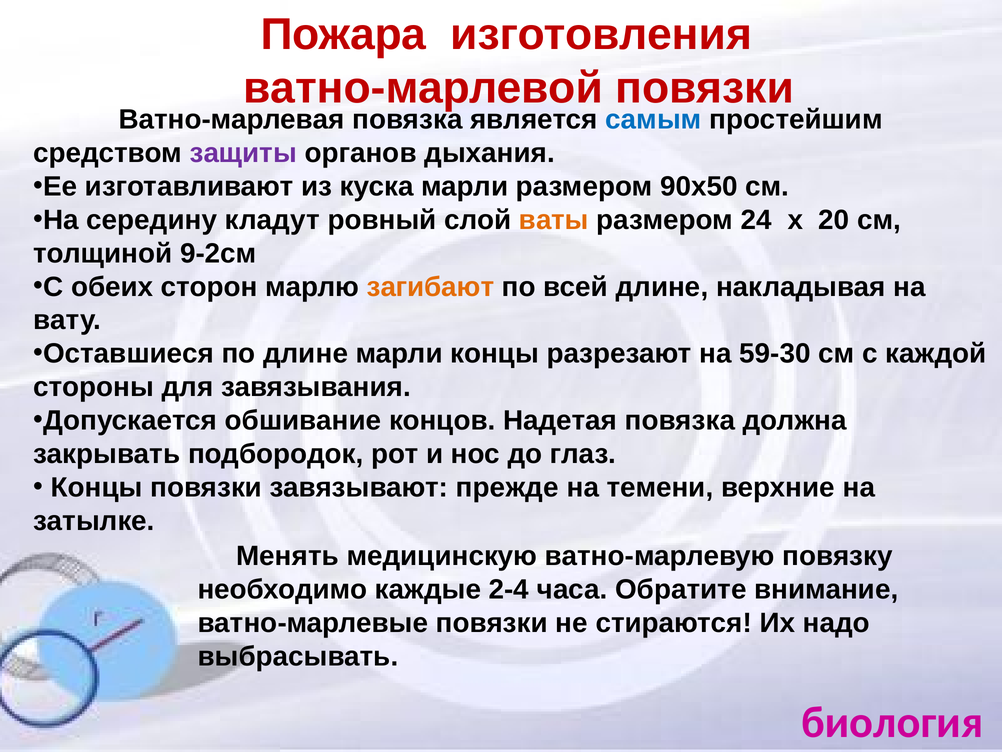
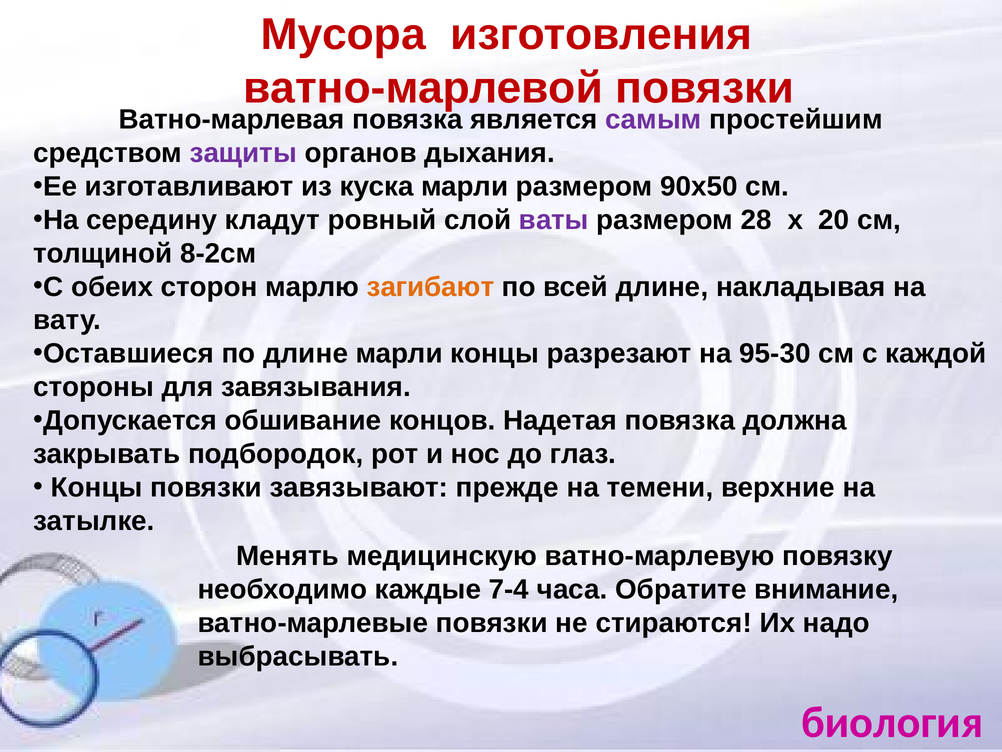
Пожара: Пожара -> Мусора
самым colour: blue -> purple
ваты colour: orange -> purple
24: 24 -> 28
9-2см: 9-2см -> 8-2см
59-30: 59-30 -> 95-30
2-4: 2-4 -> 7-4
